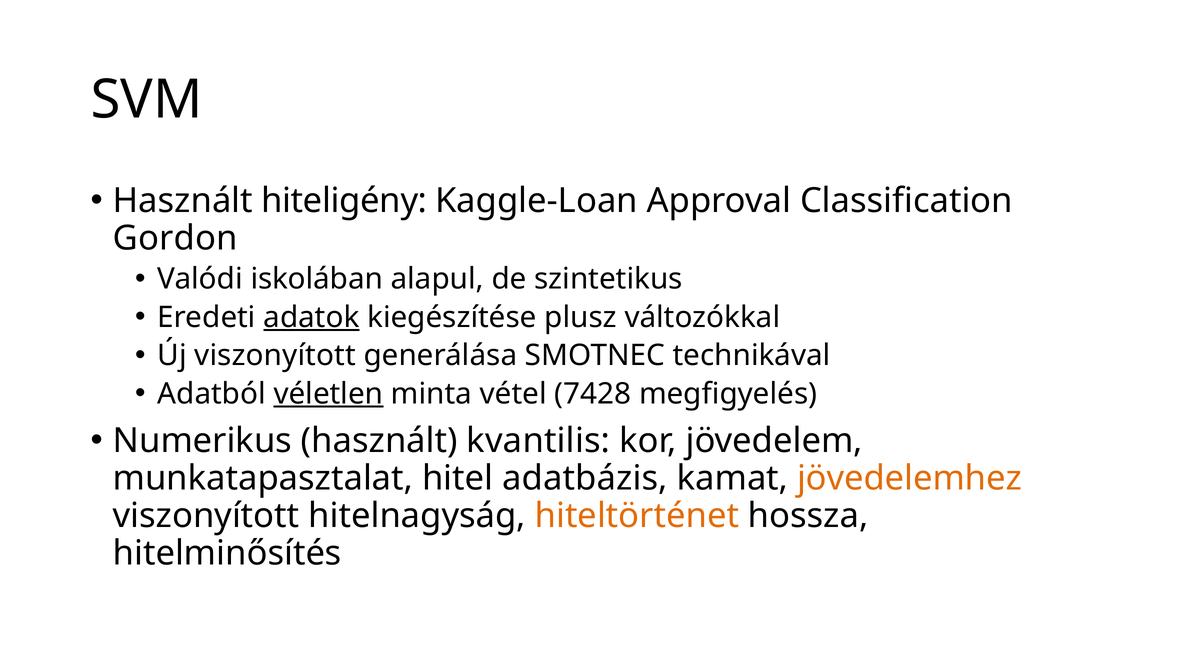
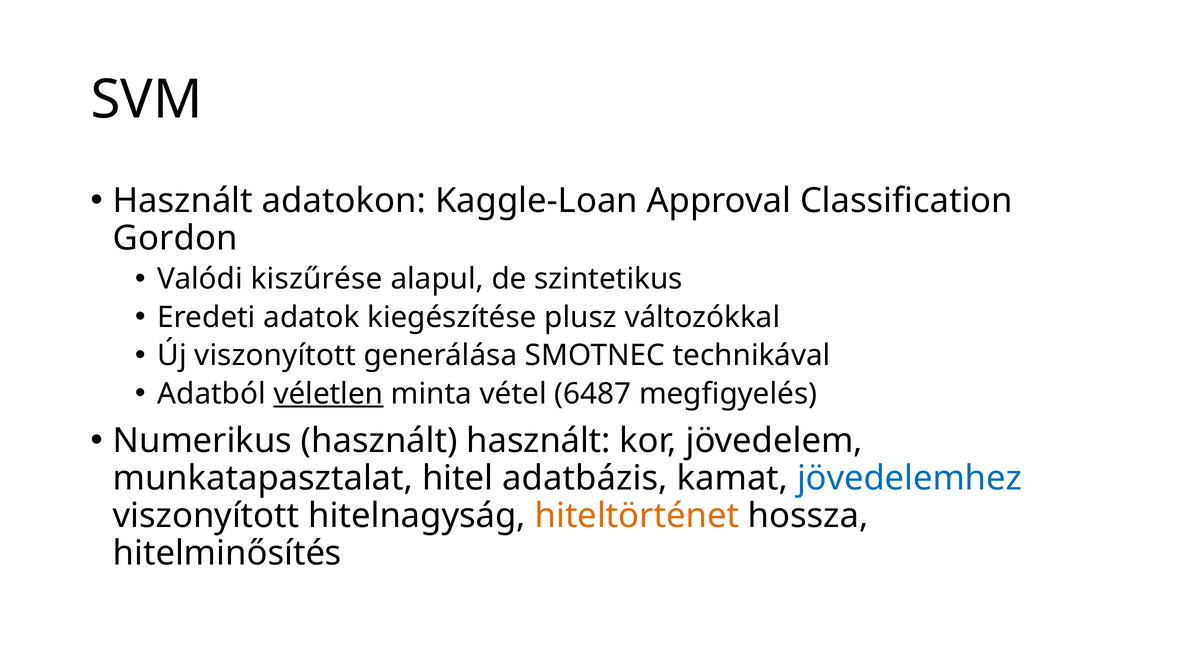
hiteligény: hiteligény -> adatokon
iskolában: iskolában -> kiszűrése
adatok underline: present -> none
7428: 7428 -> 6487
használt kvantilis: kvantilis -> használt
jövedelemhez colour: orange -> blue
